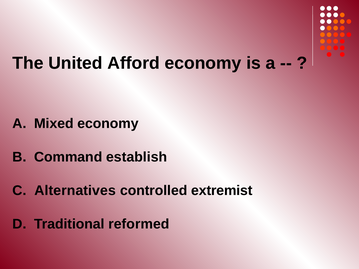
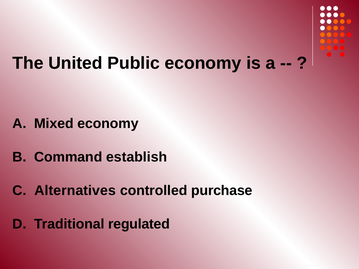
Afford: Afford -> Public
extremist: extremist -> purchase
reformed: reformed -> regulated
